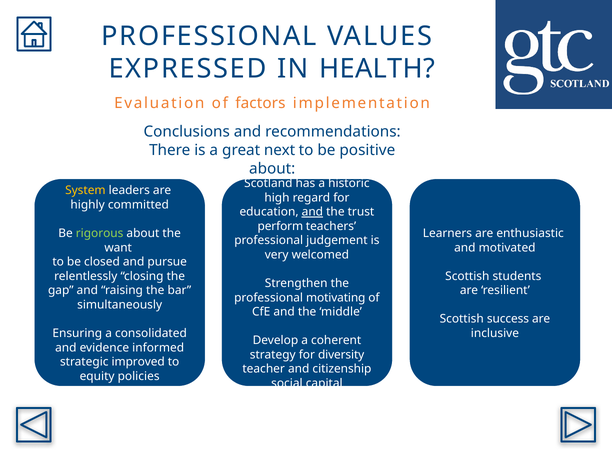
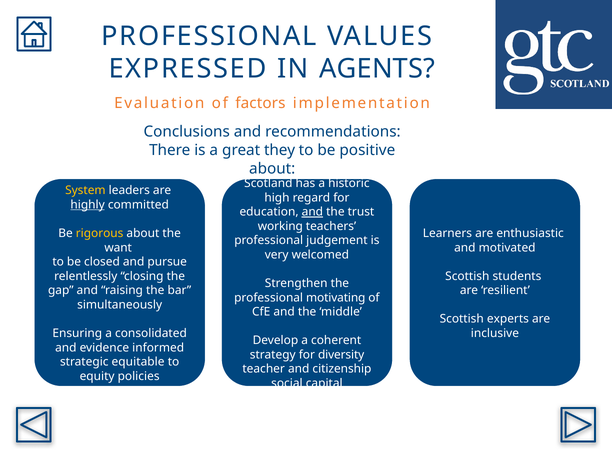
HEALTH: HEALTH -> AGENTS
next: next -> they
highly underline: none -> present
perform: perform -> working
rigorous colour: light green -> yellow
success: success -> experts
improved: improved -> equitable
